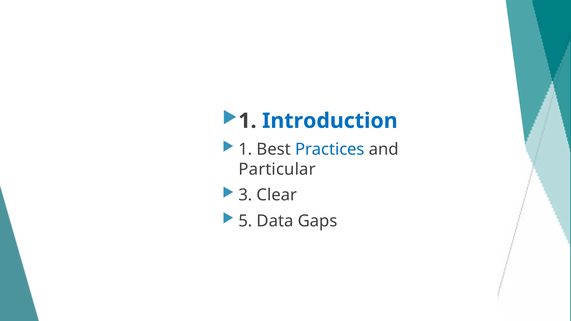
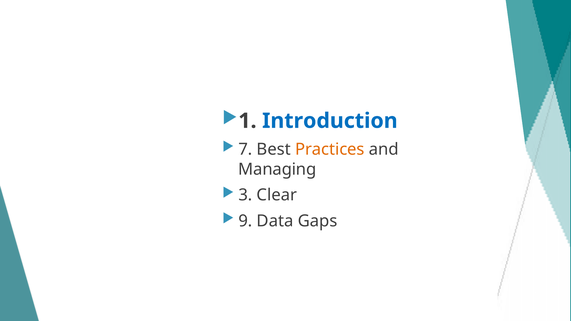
1 at (245, 149): 1 -> 7
Practices colour: blue -> orange
Particular: Particular -> Managing
5: 5 -> 9
